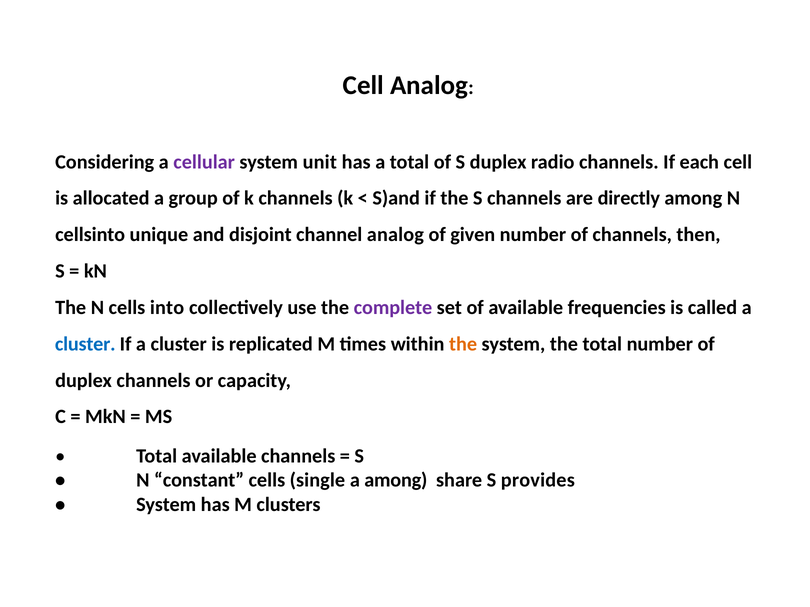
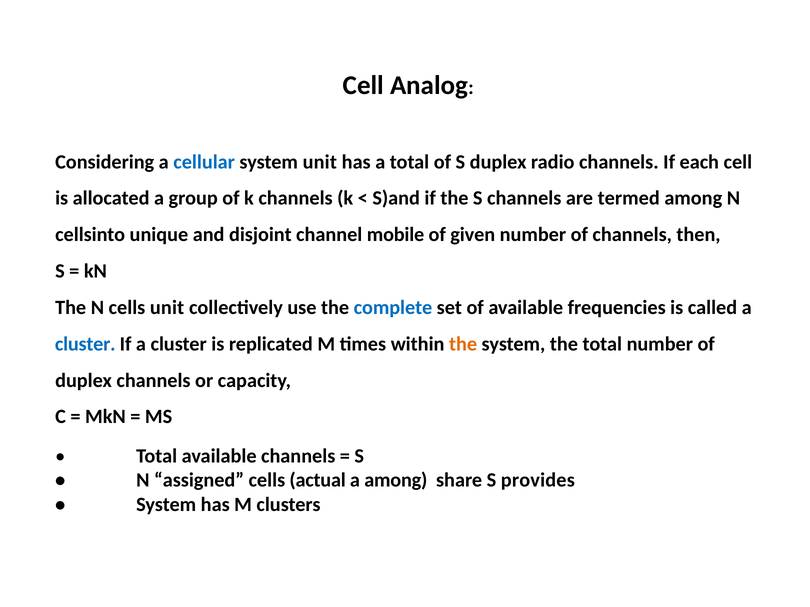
cellular colour: purple -> blue
directly: directly -> termed
channel analog: analog -> mobile
cells into: into -> unit
complete colour: purple -> blue
constant: constant -> assigned
single: single -> actual
